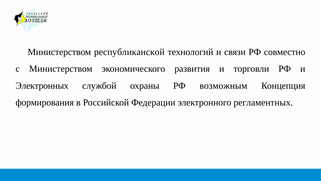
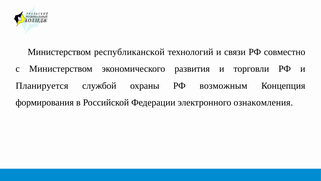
Электронных: Электронных -> Планируется
регламентных: регламентных -> ознакомления
